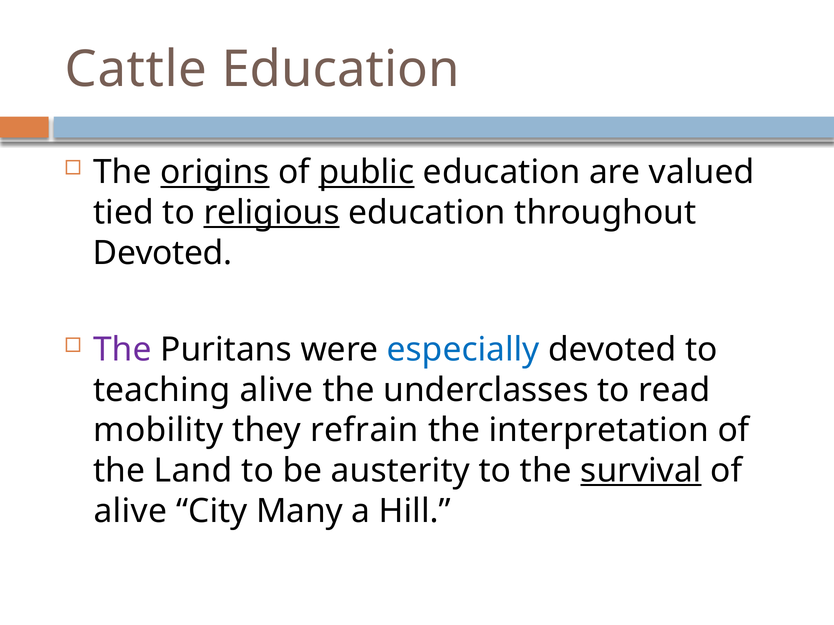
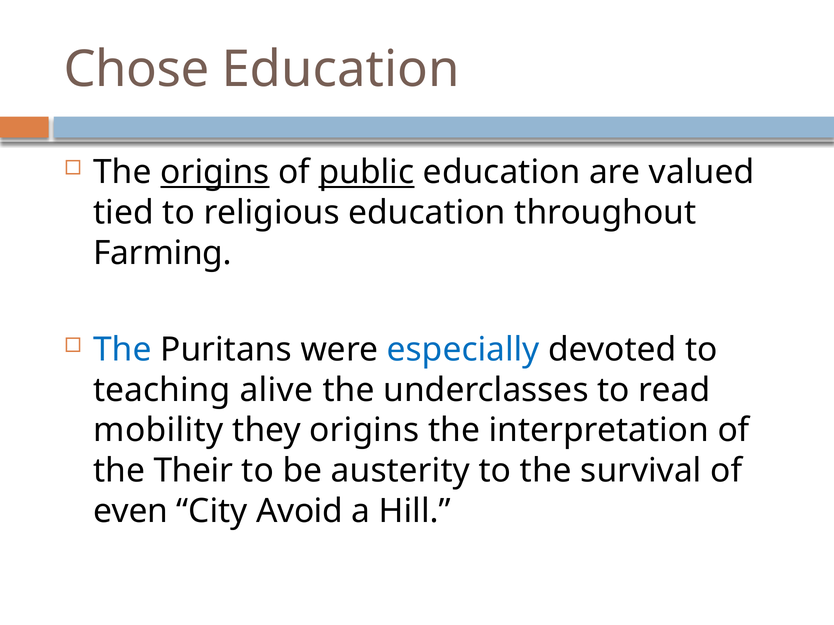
Cattle: Cattle -> Chose
religious underline: present -> none
Devoted at (163, 253): Devoted -> Farming
The at (122, 350) colour: purple -> blue
they refrain: refrain -> origins
Land: Land -> Their
survival underline: present -> none
alive at (130, 511): alive -> even
Many: Many -> Avoid
